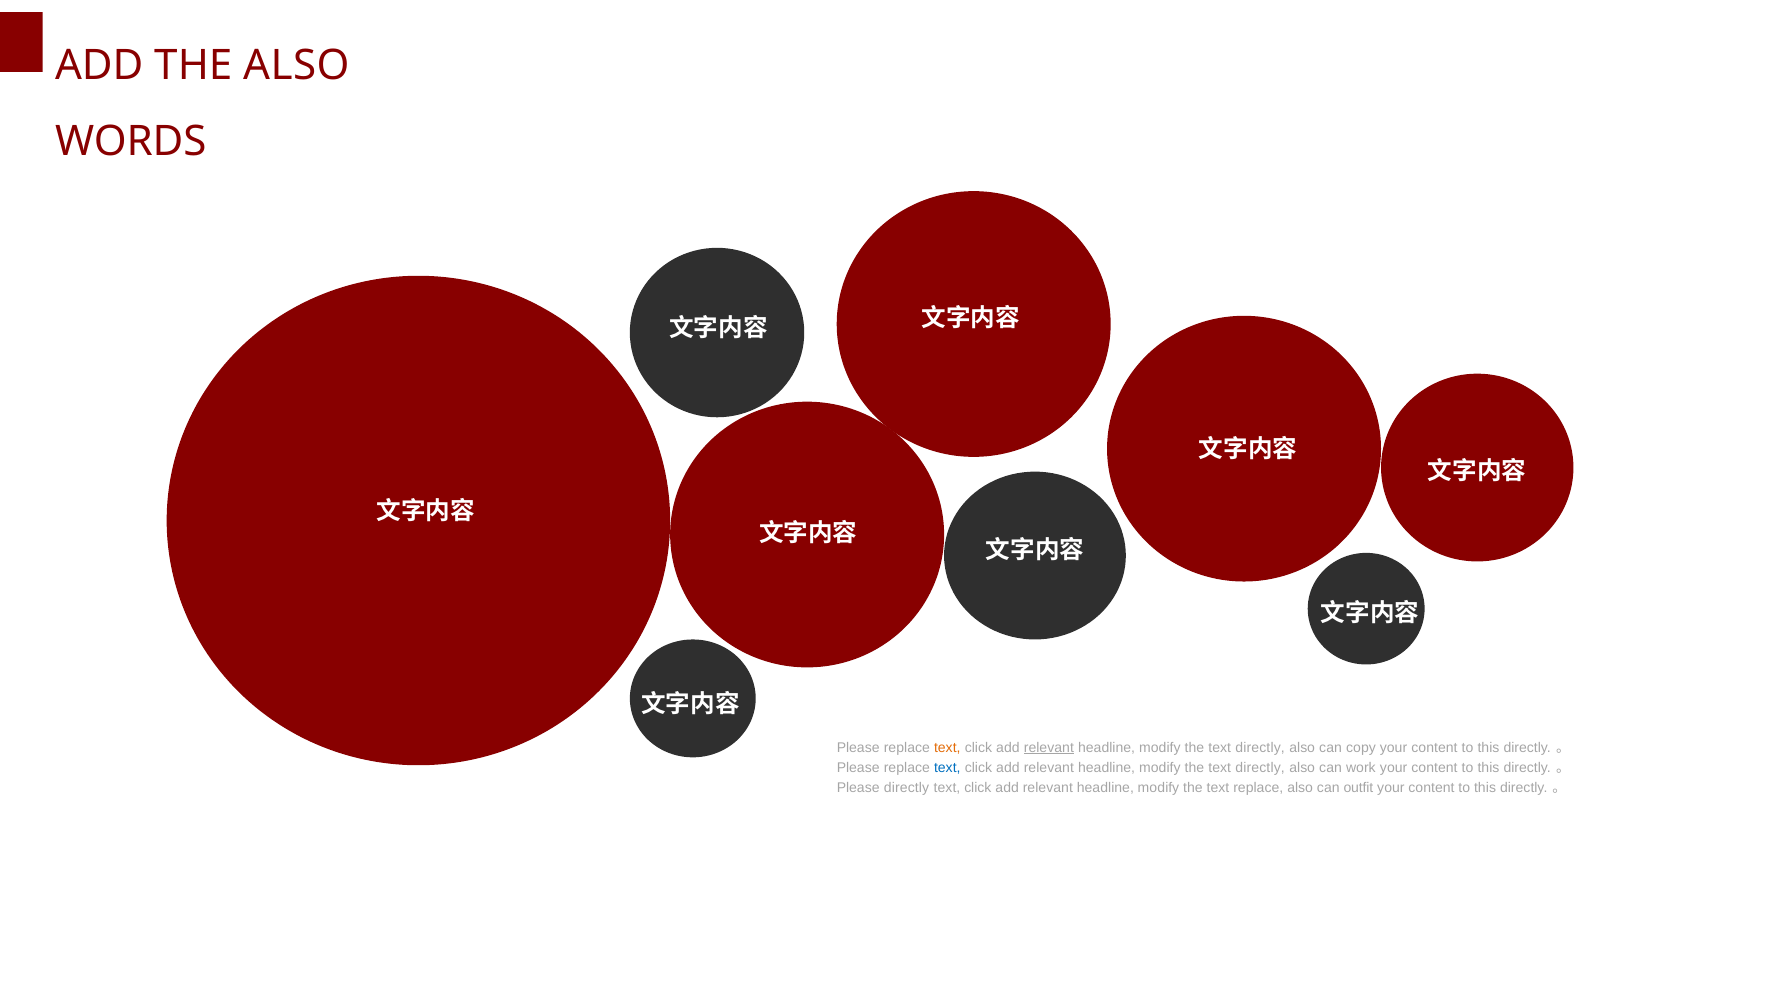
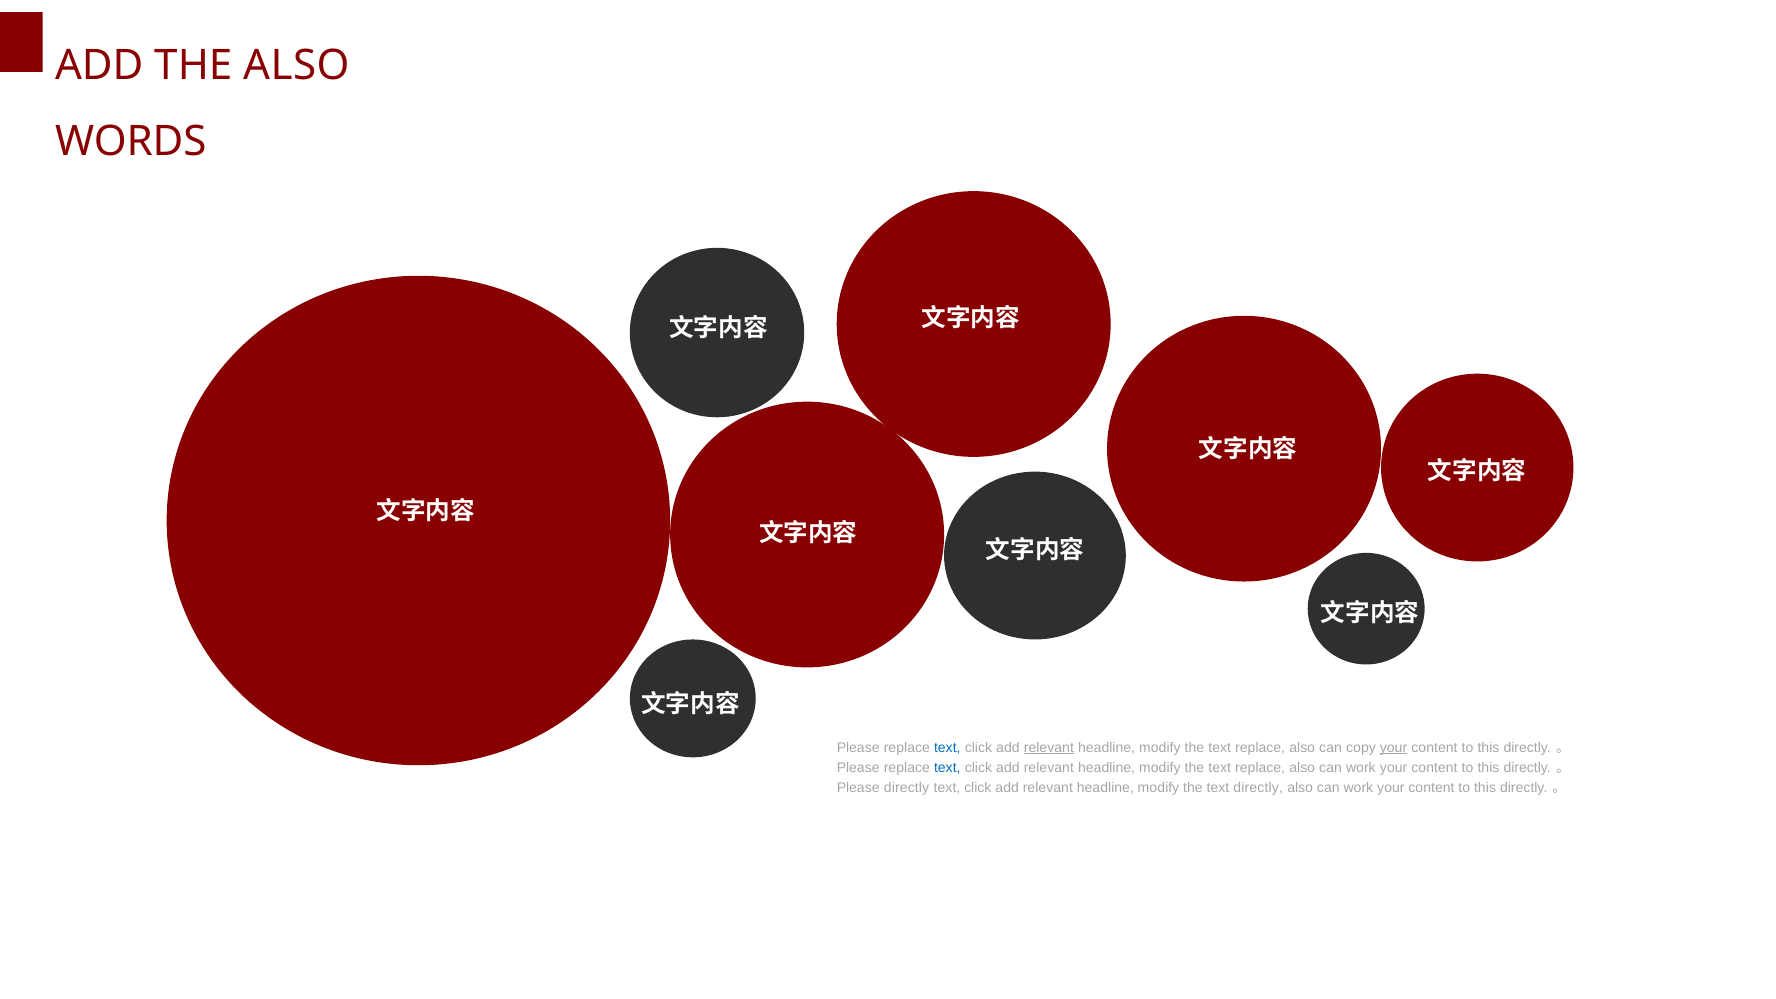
text at (947, 747) colour: orange -> blue
directly at (1260, 747): directly -> replace
your at (1394, 747) underline: none -> present
directly at (1260, 768): directly -> replace
text replace: replace -> directly
outfit at (1358, 788): outfit -> work
